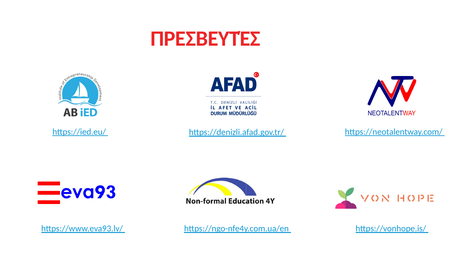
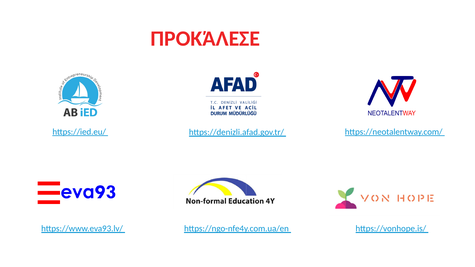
ΠΡΕΣΒΕΥΤΈΣ: ΠΡΕΣΒΕΥΤΈΣ -> ΠΡΟΚΆΛΕΣΕ
